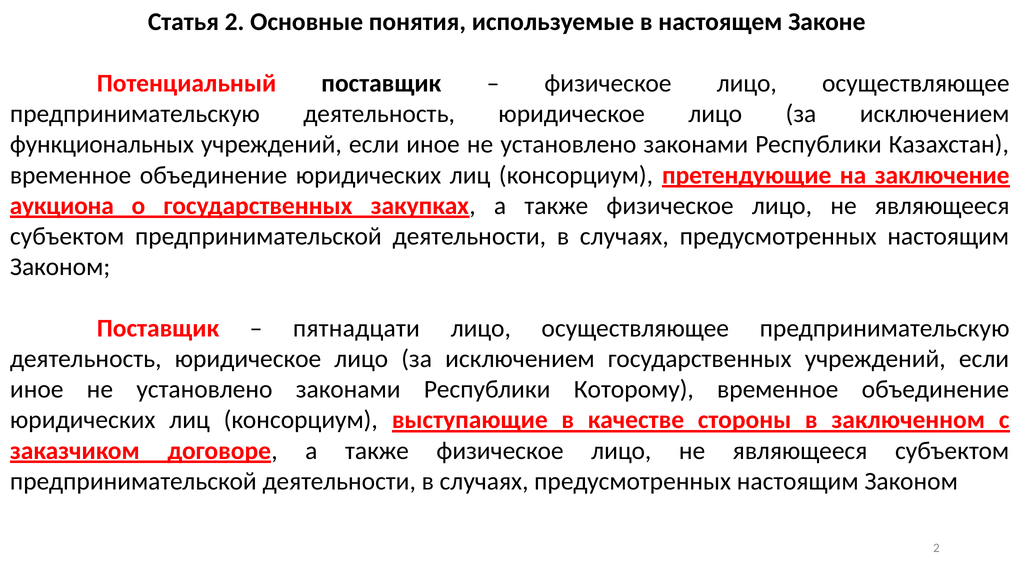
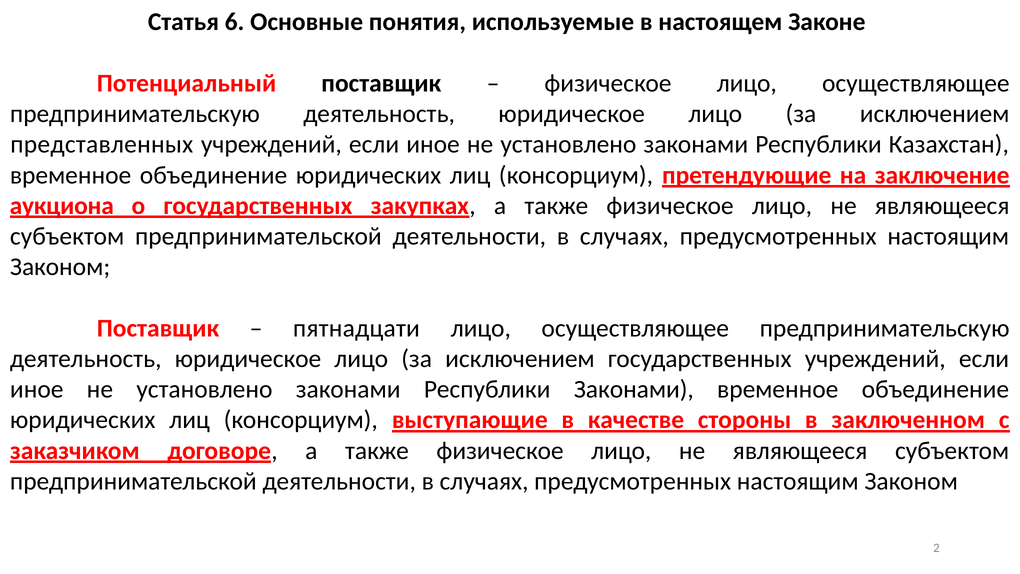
Статья 2: 2 -> 6
функциональных: функциональных -> представленных
Республики Которому: Которому -> Законами
